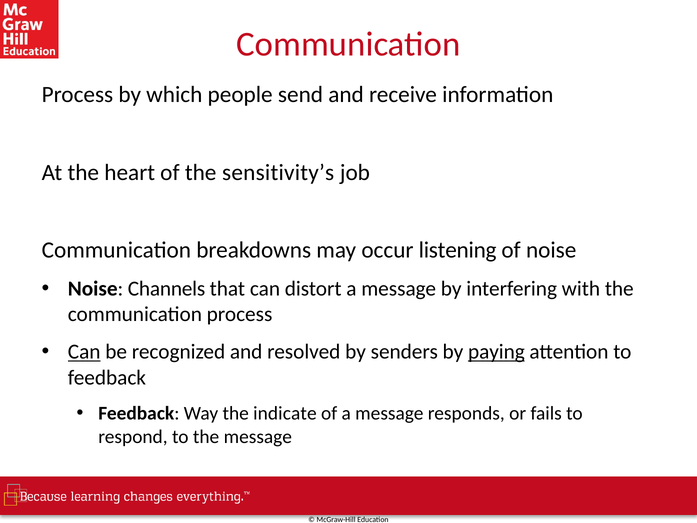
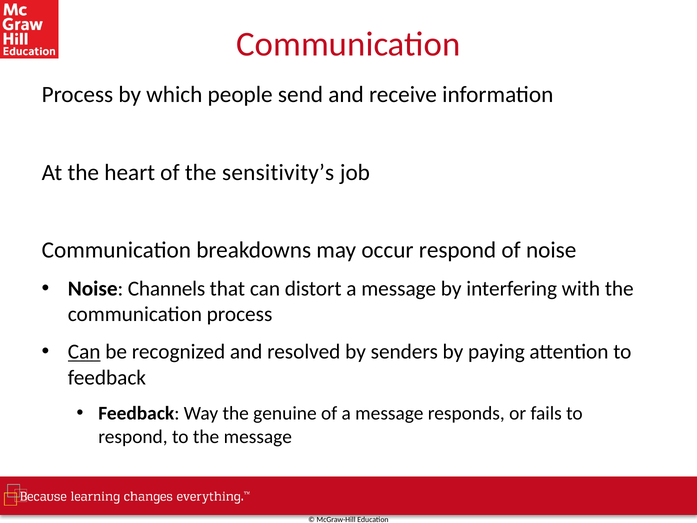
occur listening: listening -> respond
paying underline: present -> none
indicate: indicate -> genuine
